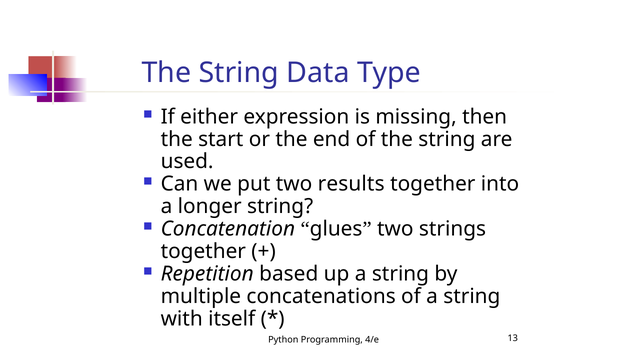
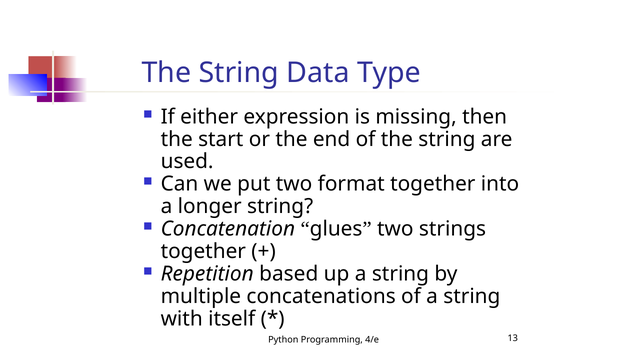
results: results -> format
